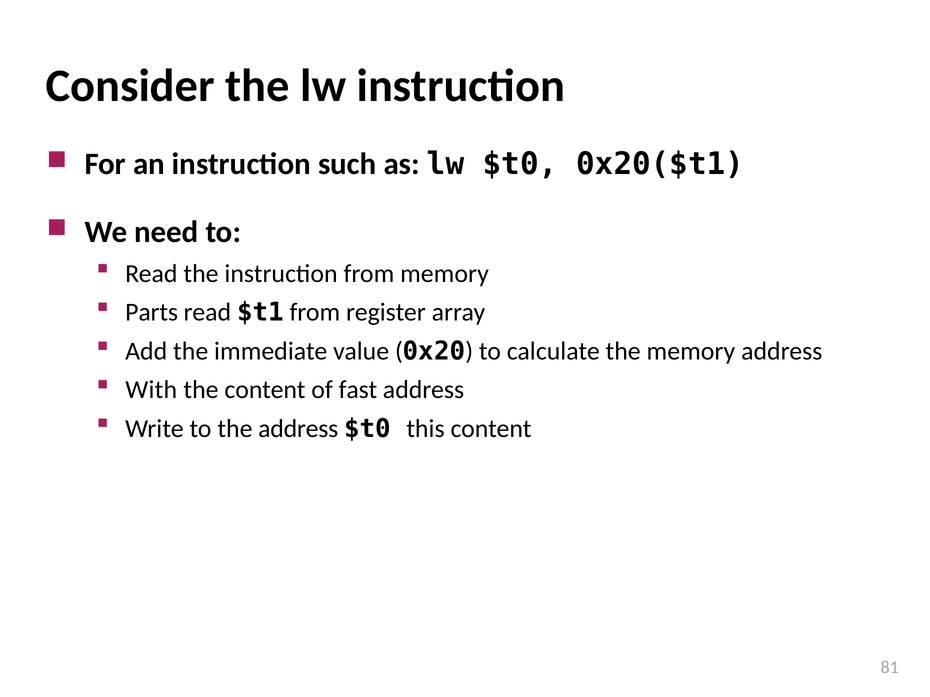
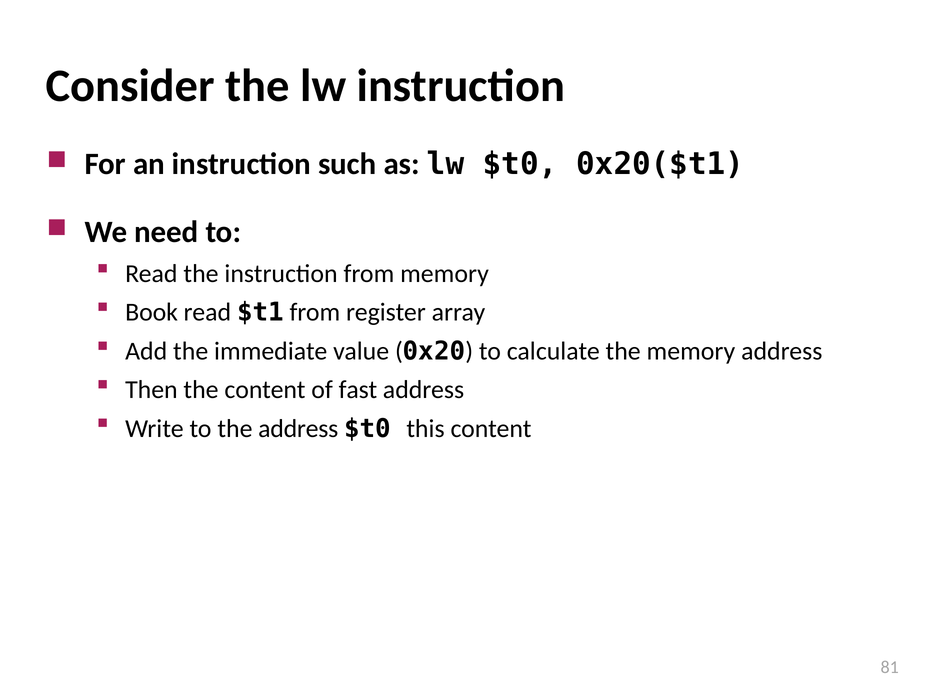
Parts: Parts -> Book
With: With -> Then
